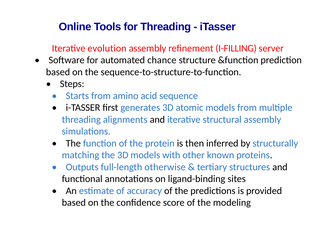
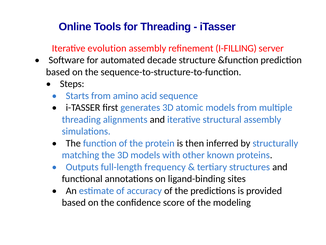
chance: chance -> decade
otherwise: otherwise -> frequency
